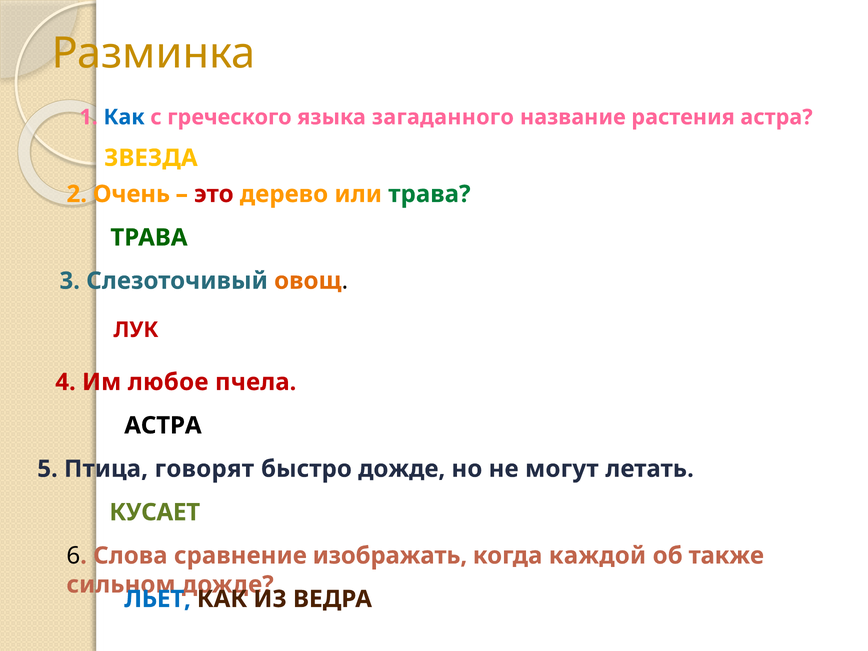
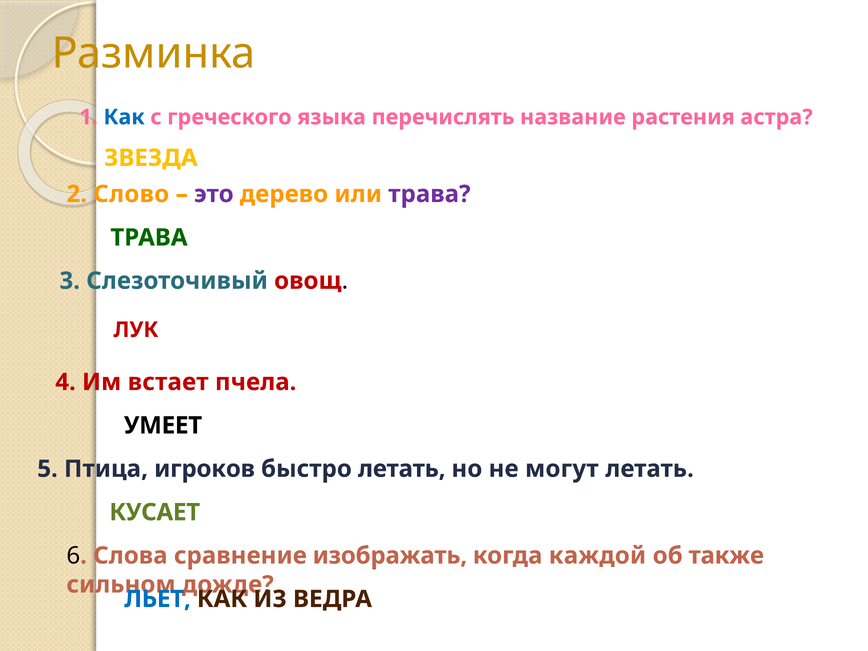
загаданного: загаданного -> перечислять
Очень: Очень -> Слово
это colour: red -> purple
трава at (429, 194) colour: green -> purple
овощ colour: orange -> red
любое: любое -> встает
АСТРА at (163, 425): АСТРА -> УМЕЕТ
говорят: говорят -> игроков
быстро дожде: дожде -> летать
